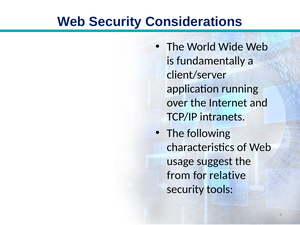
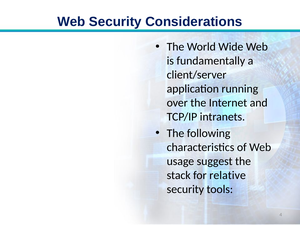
from: from -> stack
